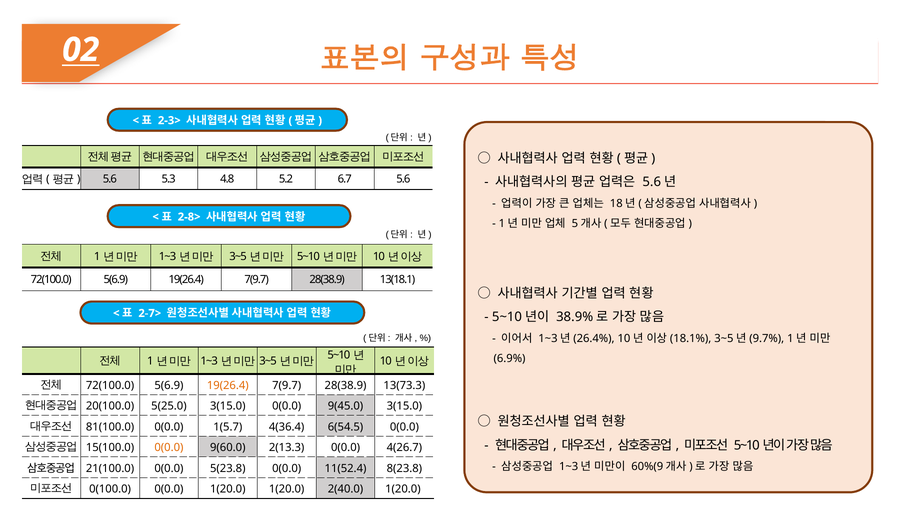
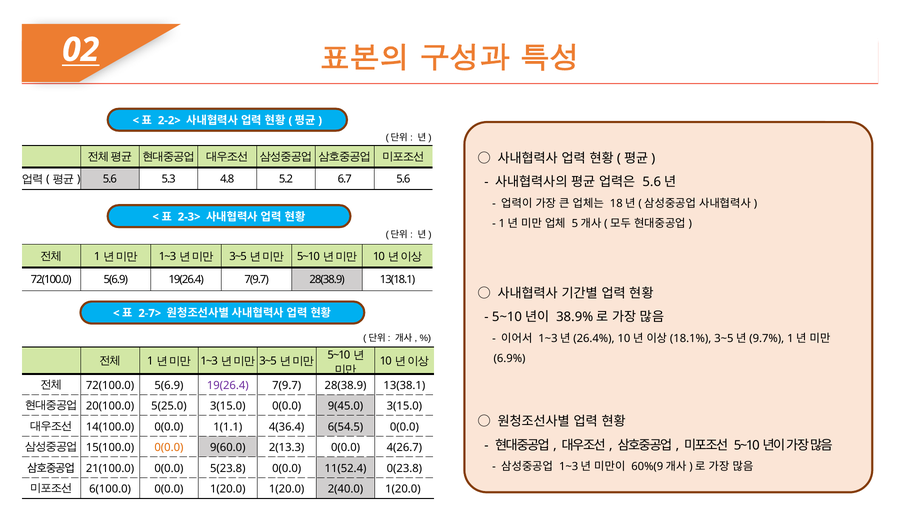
2-3>: 2-3> -> 2-2>
2-8>: 2-8> -> 2-3>
19(26.4 at (228, 386) colour: orange -> purple
13(73.3: 13(73.3 -> 13(38.1
81(100.0: 81(100.0 -> 14(100.0
1(5.7: 1(5.7 -> 1(1.1
8(23.8: 8(23.8 -> 0(23.8
0(100.0: 0(100.0 -> 6(100.0
